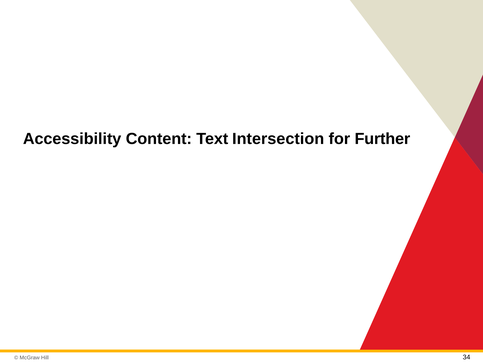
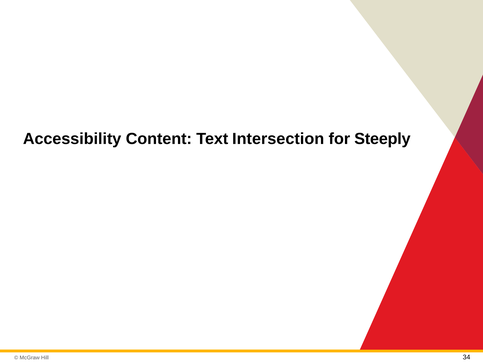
Further: Further -> Steeply
